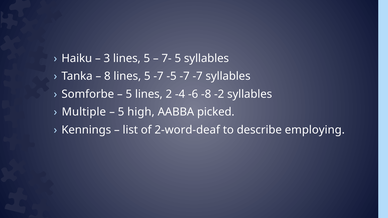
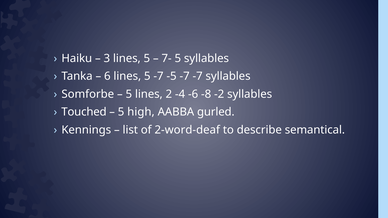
8: 8 -> 6
Multiple: Multiple -> Touched
picked: picked -> gurled
employing: employing -> semantical
